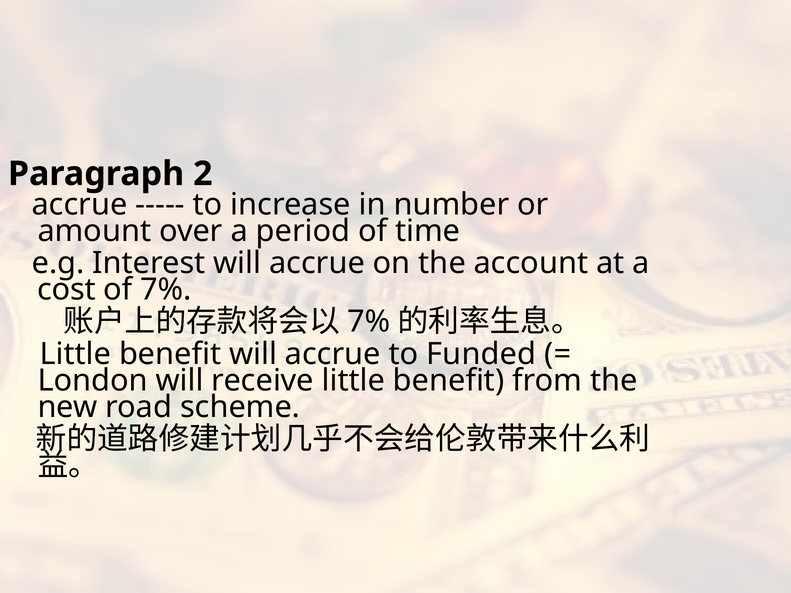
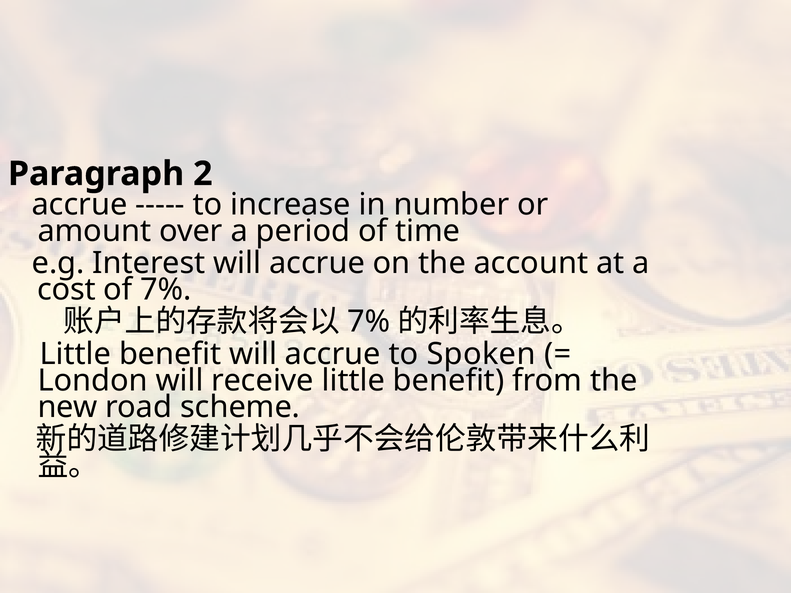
Funded: Funded -> Spoken
